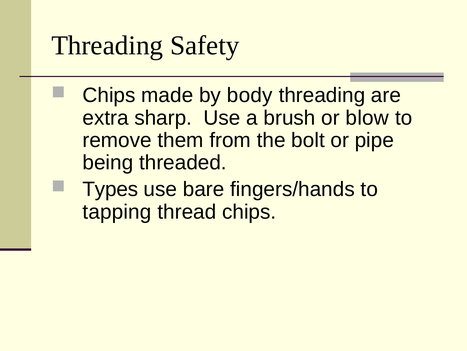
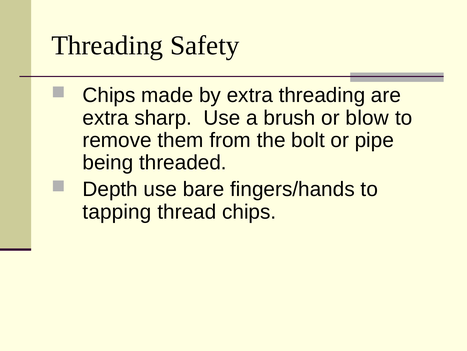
by body: body -> extra
Types: Types -> Depth
